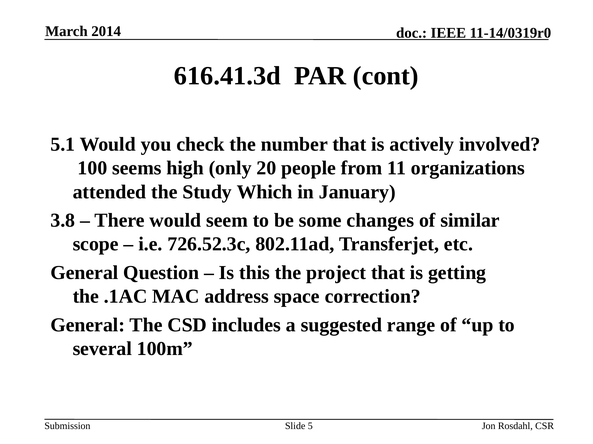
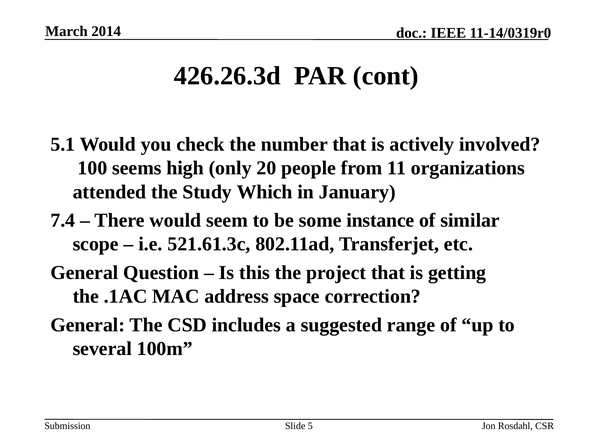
616.41.3d: 616.41.3d -> 426.26.3d
3.8: 3.8 -> 7.4
changes: changes -> instance
726.52.3c: 726.52.3c -> 521.61.3c
